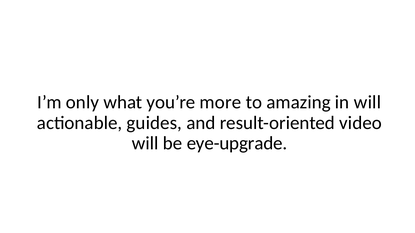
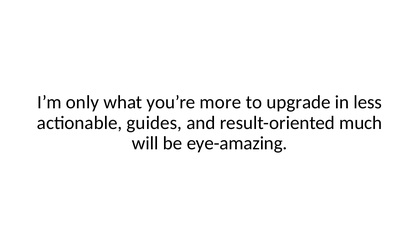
amazing: amazing -> upgrade
in will: will -> less
video: video -> much
eye-upgrade: eye-upgrade -> eye-amazing
